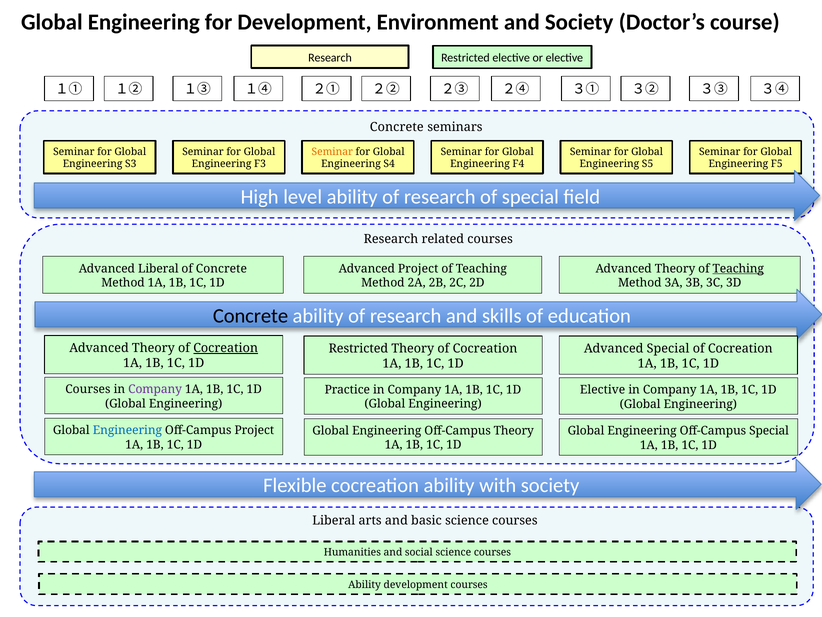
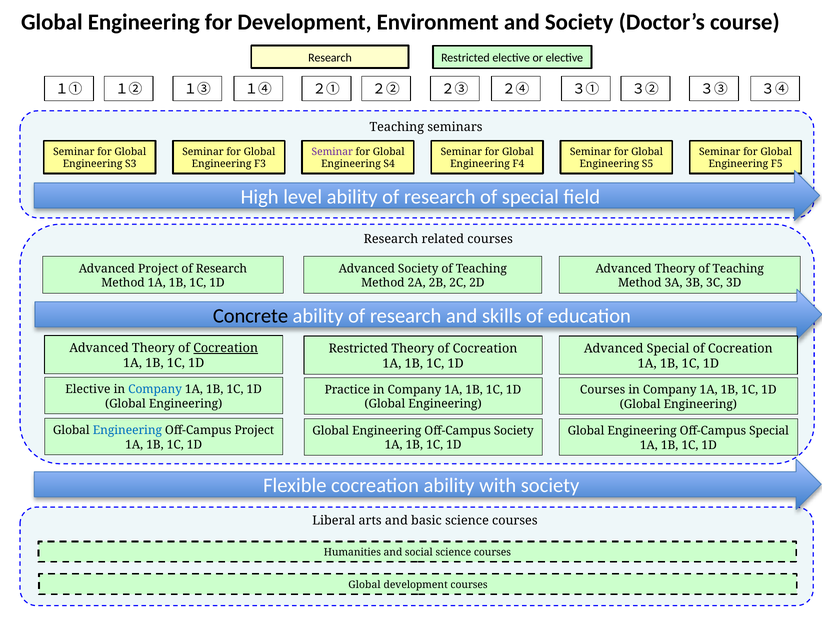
Concrete at (397, 127): Concrete -> Teaching
Seminar at (332, 152) colour: orange -> purple
Advanced Liberal: Liberal -> Project
Concrete at (221, 268): Concrete -> Research
Advanced Project: Project -> Society
Teaching at (738, 268) underline: present -> none
Courses at (88, 389): Courses -> Elective
Company at (155, 389) colour: purple -> blue
Elective at (603, 389): Elective -> Courses
Off-Campus Theory: Theory -> Society
Ability at (365, 584): Ability -> Global
